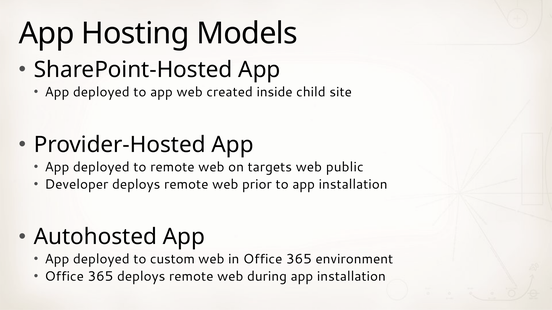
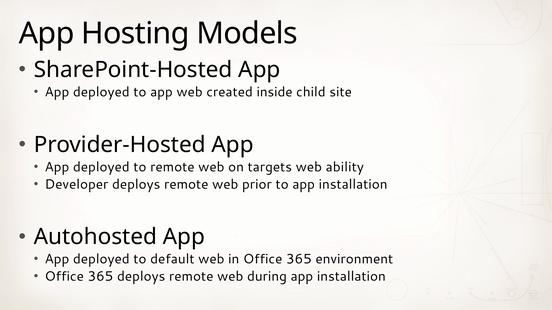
public: public -> ability
custom: custom -> default
